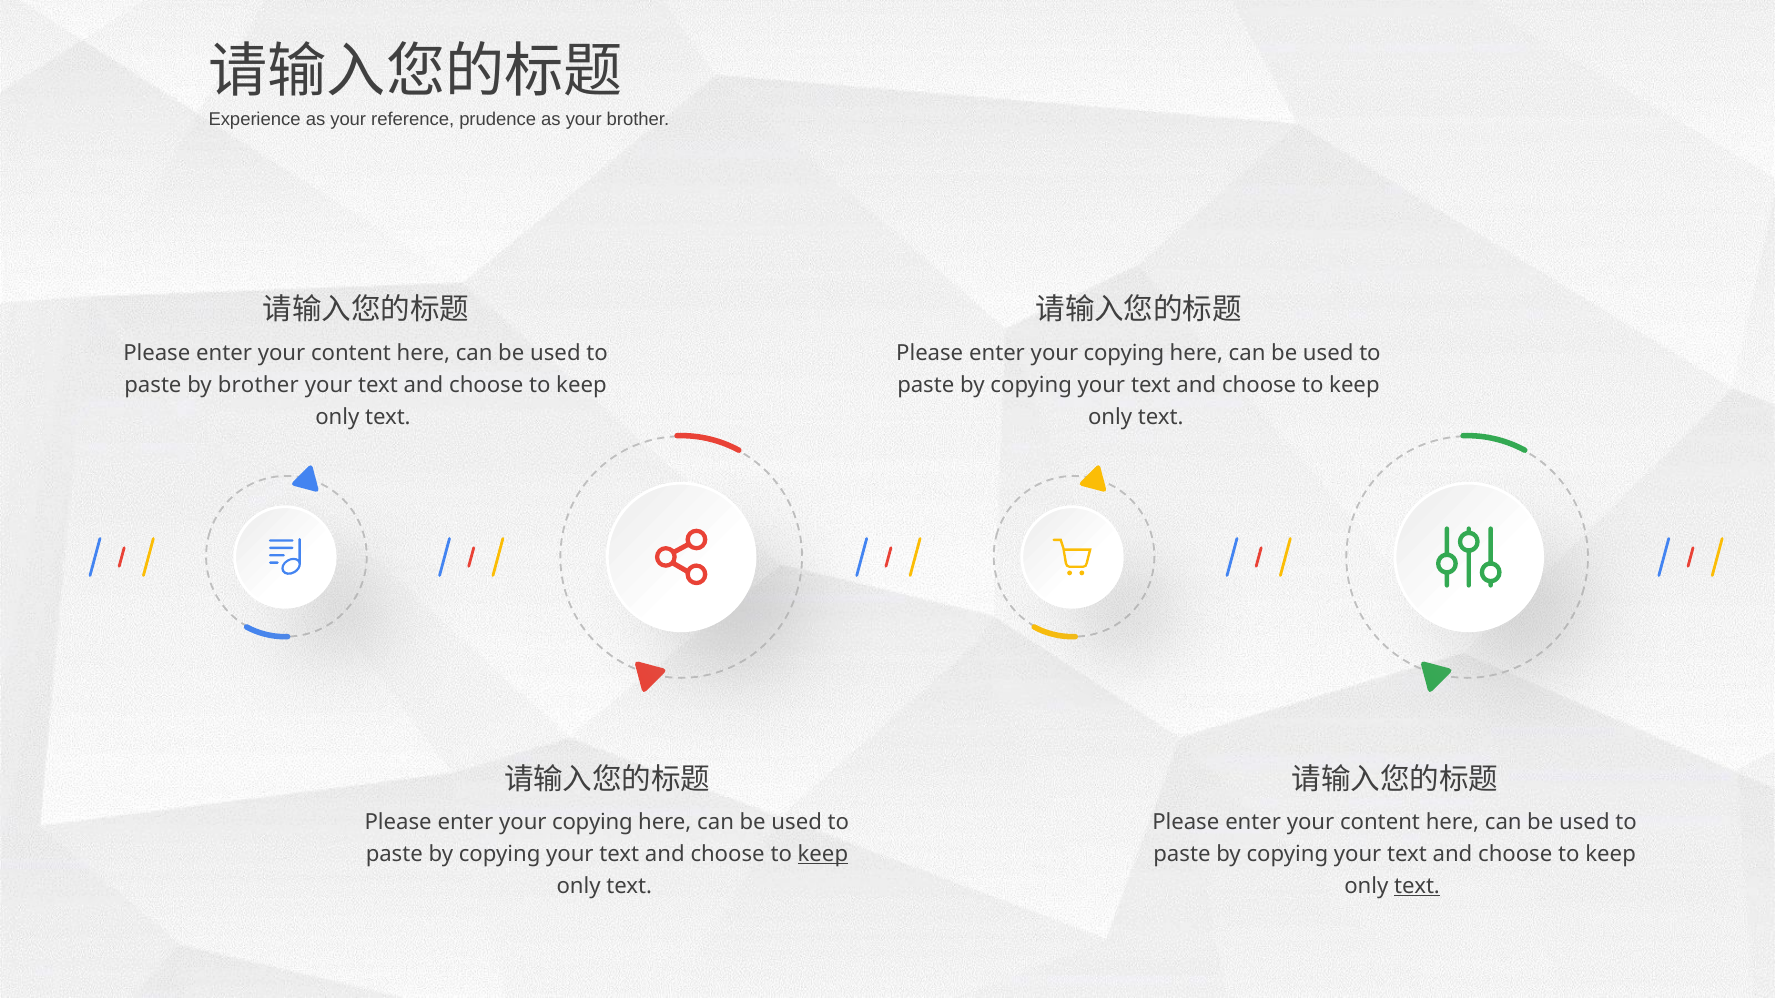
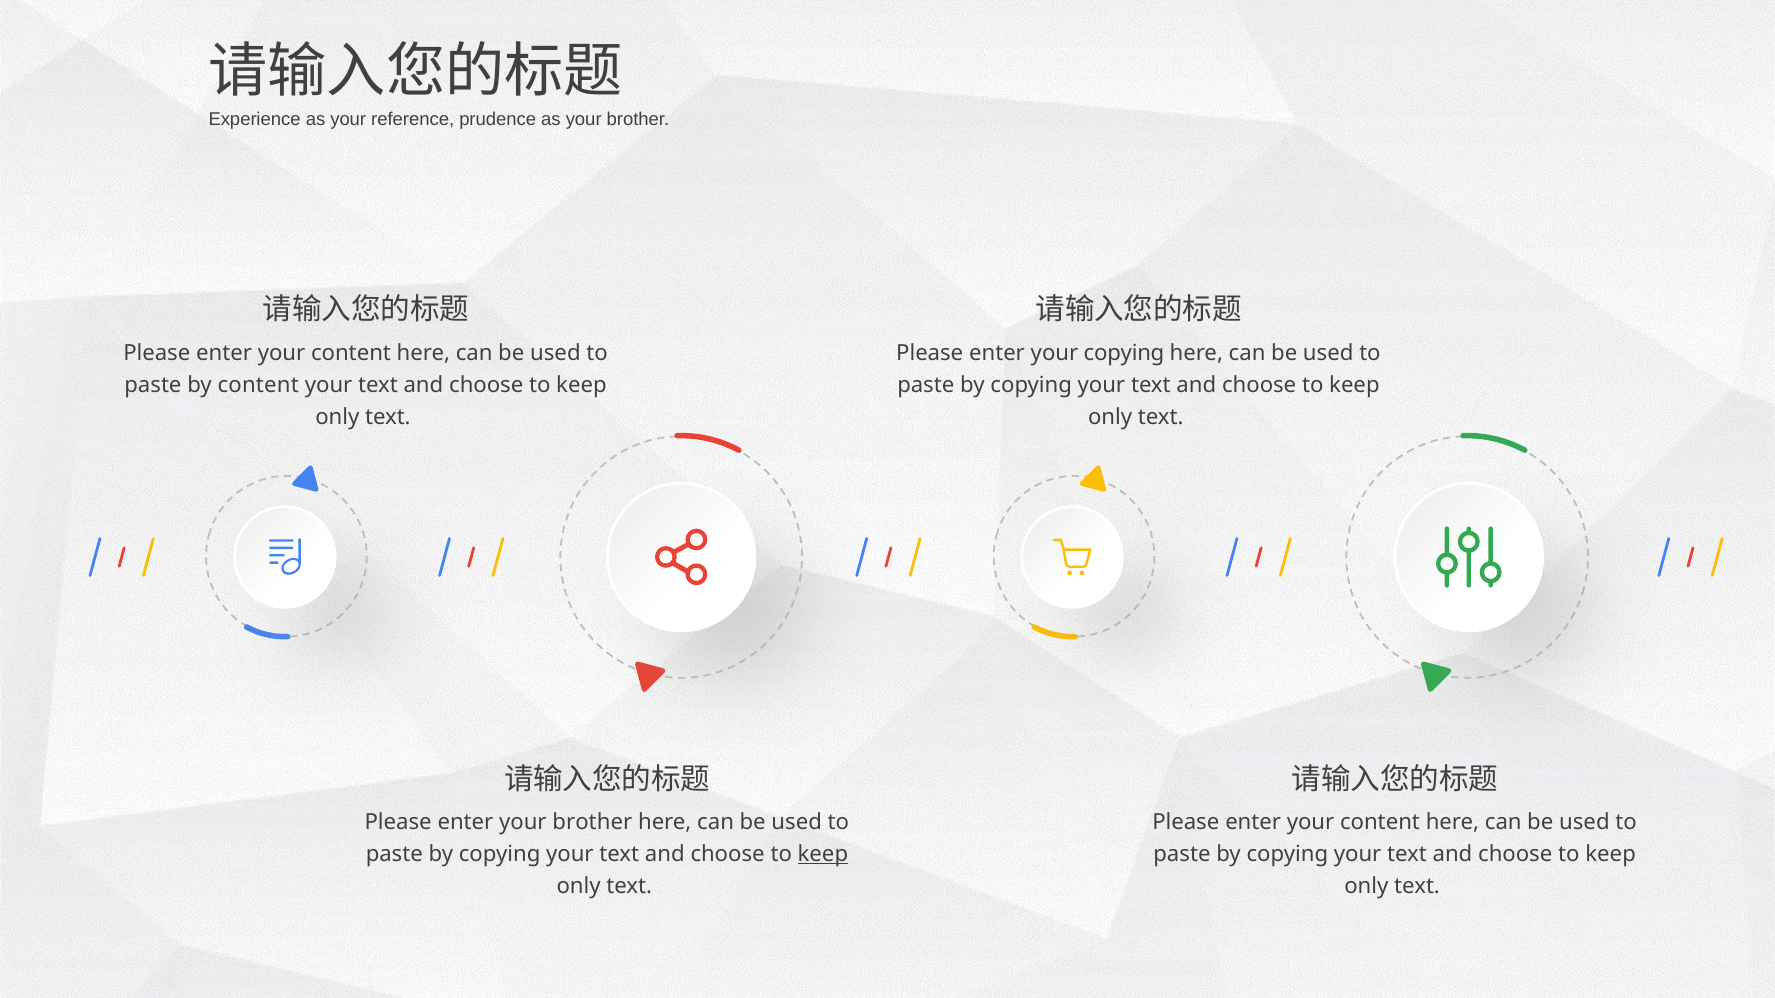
by brother: brother -> content
copying at (592, 823): copying -> brother
text at (1417, 886) underline: present -> none
